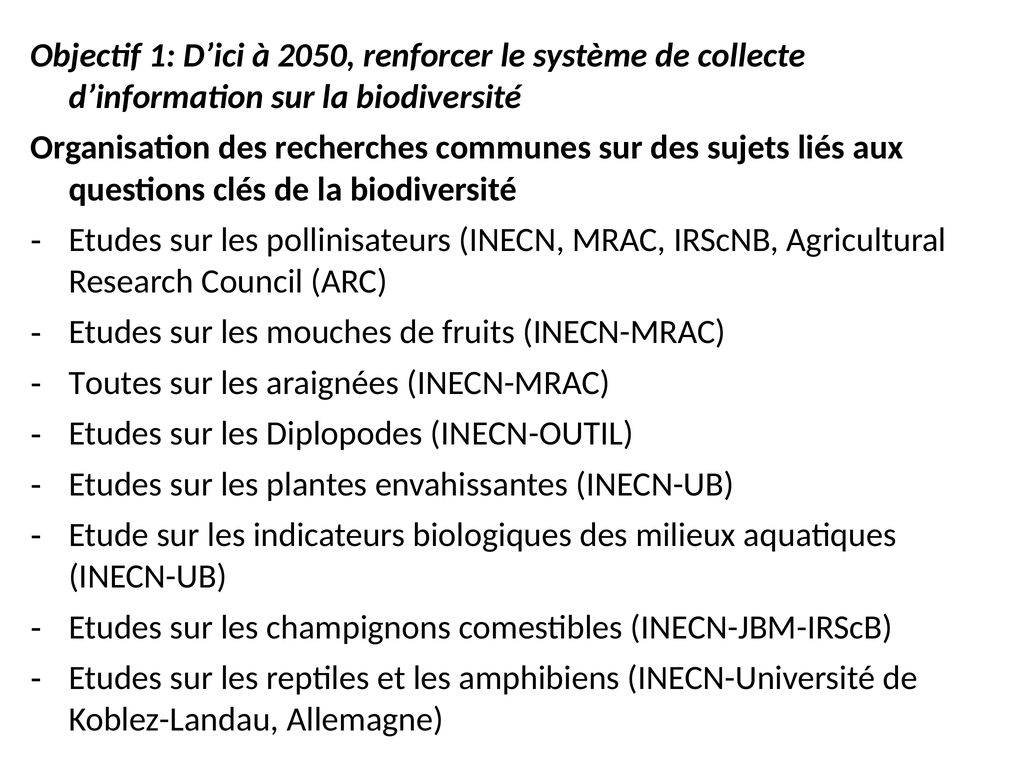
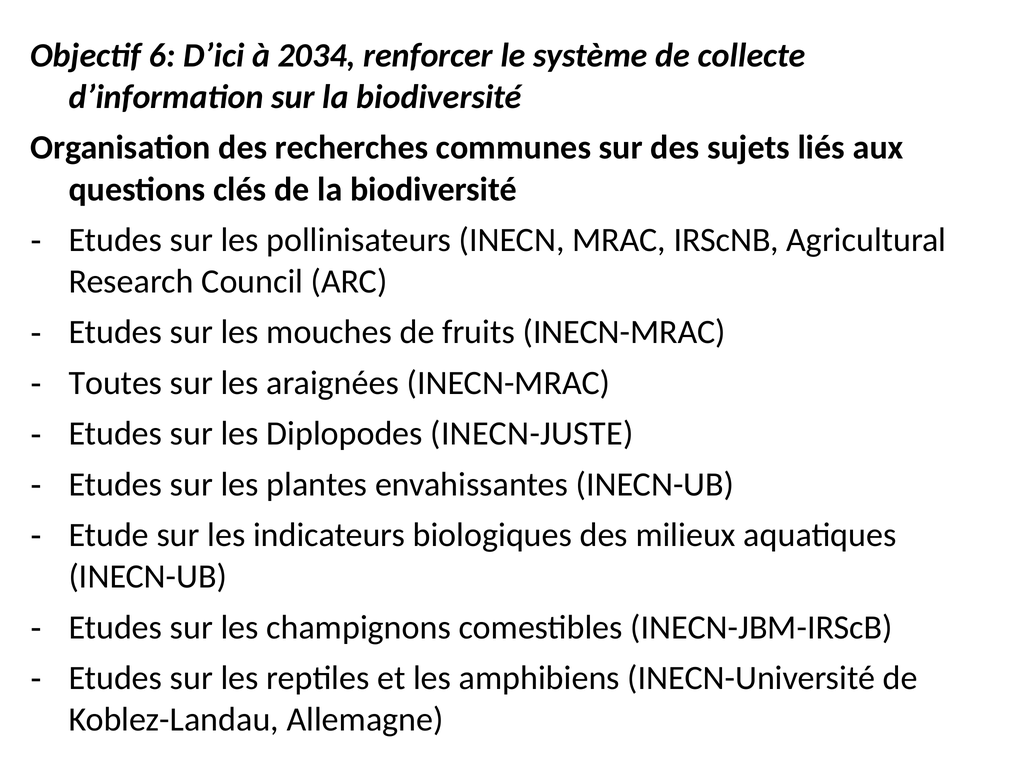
1: 1 -> 6
2050: 2050 -> 2034
INECN-OUTIL: INECN-OUTIL -> INECN-JUSTE
